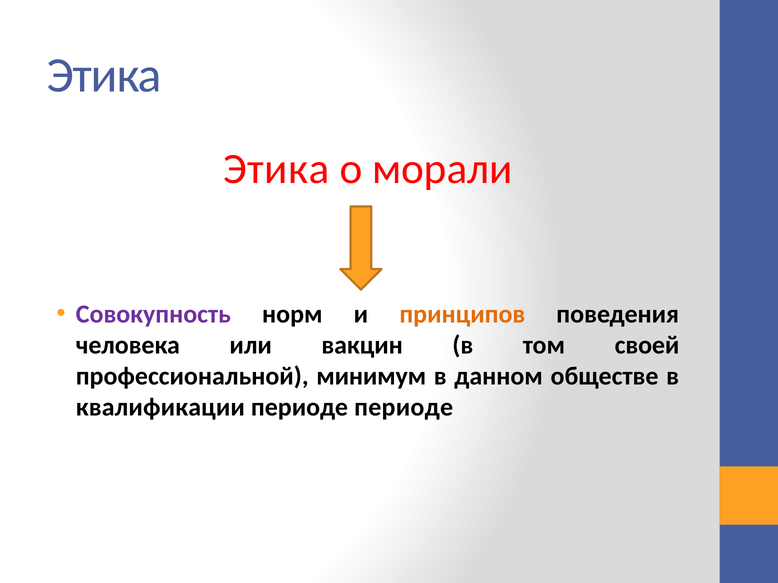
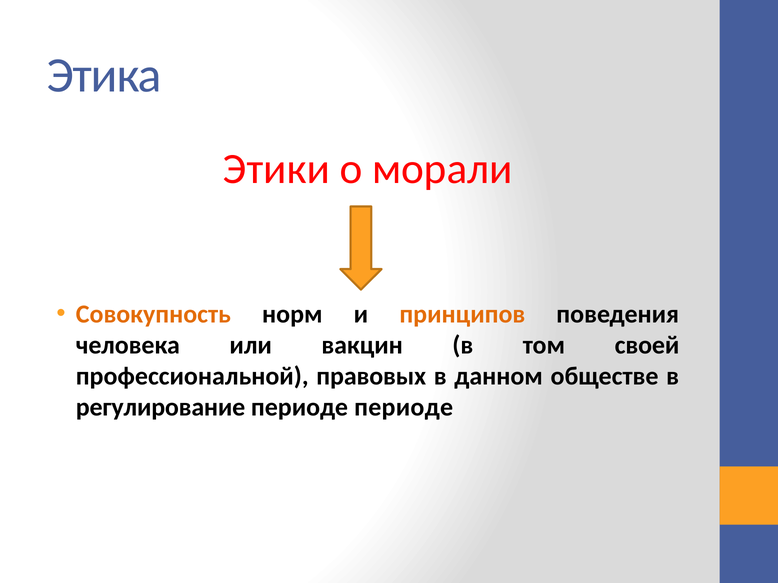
Этика at (276, 169): Этика -> Этики
Совокупность colour: purple -> orange
минимум: минимум -> правовых
квалификации: квалификации -> регулирование
